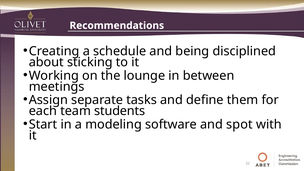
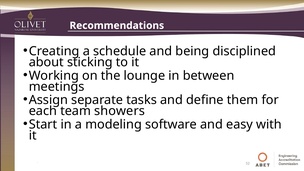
students: students -> showers
spot: spot -> easy
